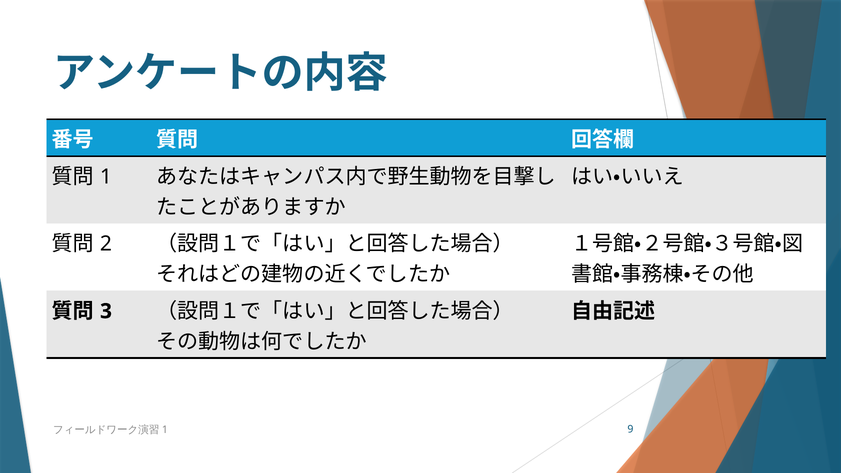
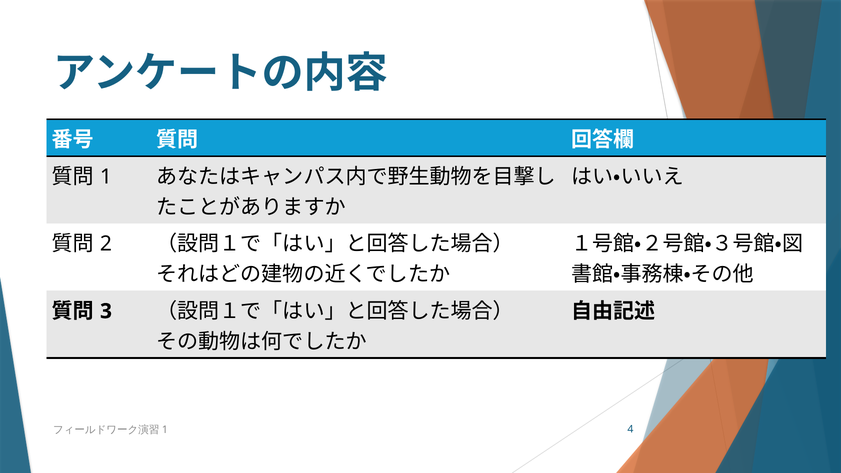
9: 9 -> 4
